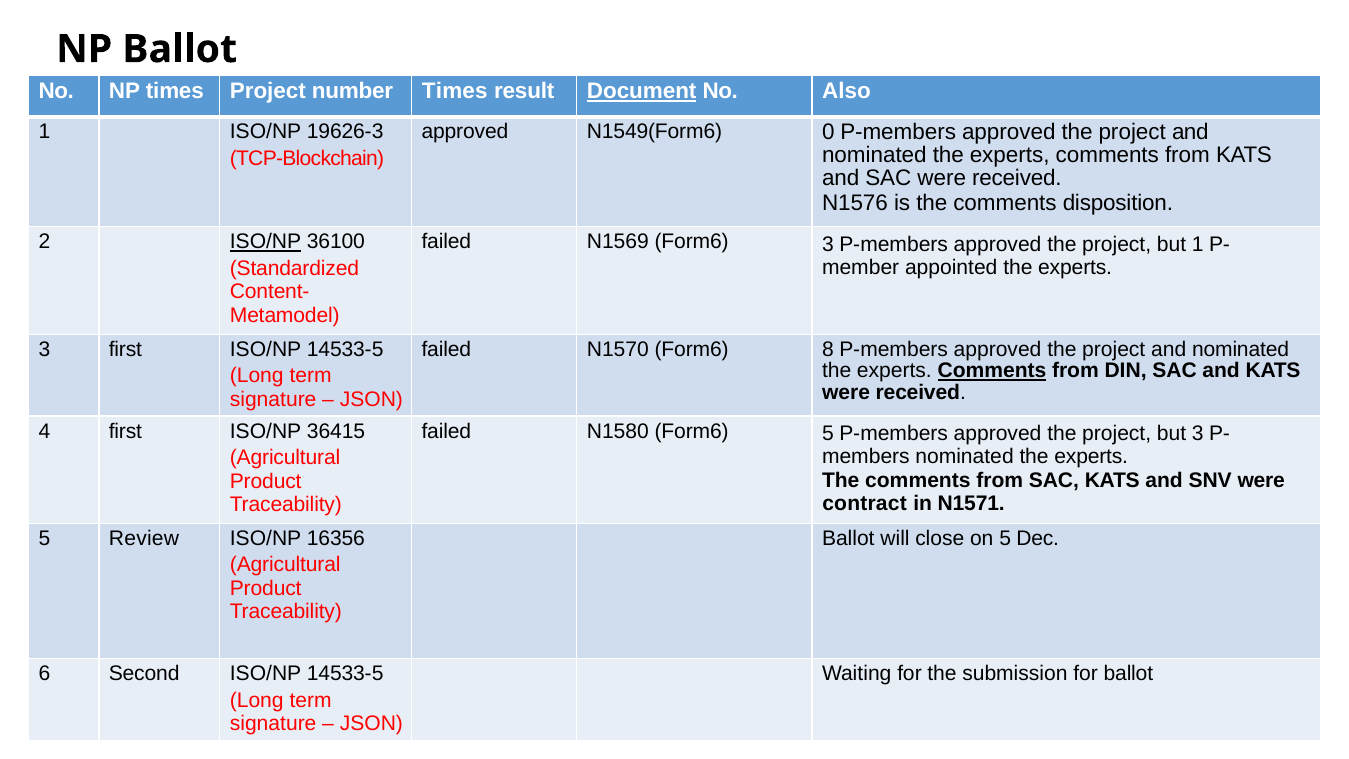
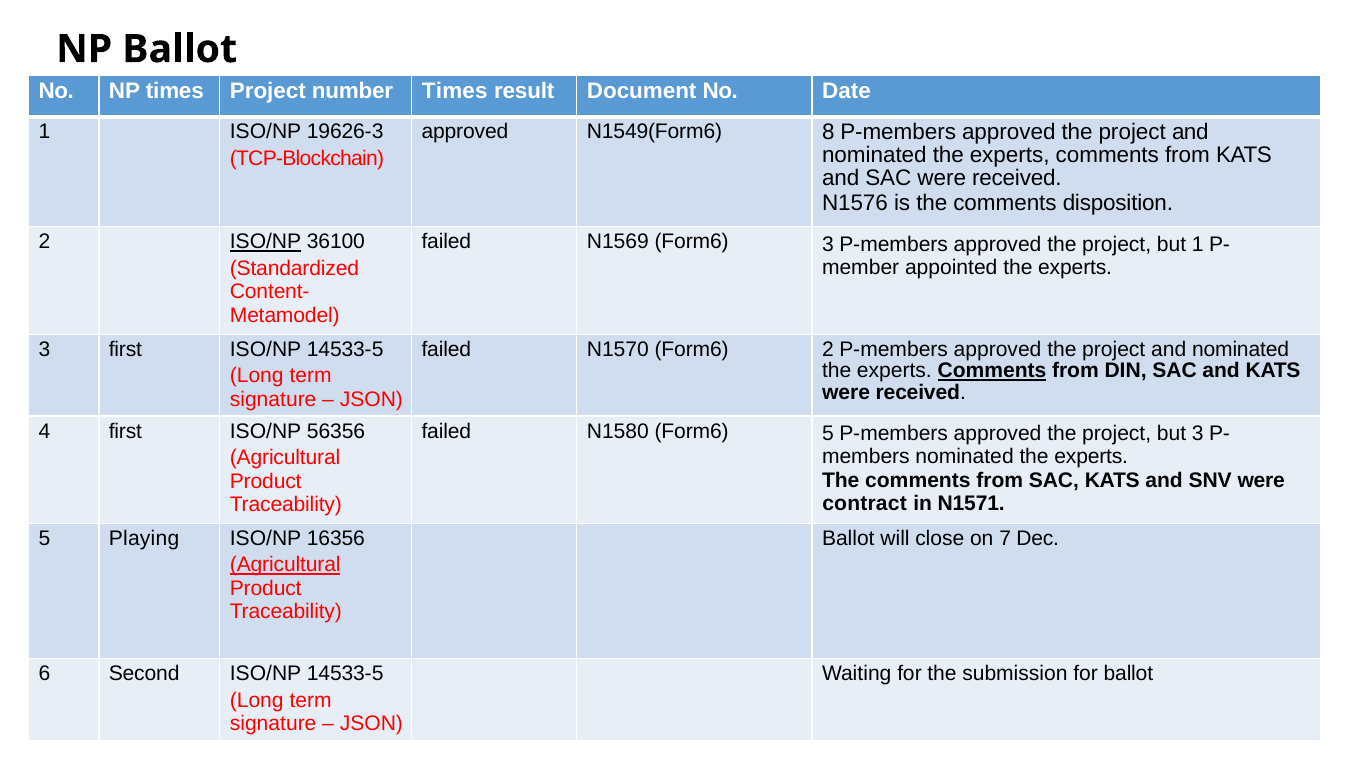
Document underline: present -> none
Also: Also -> Date
0: 0 -> 8
Form6 8: 8 -> 2
36415: 36415 -> 56356
Review: Review -> Playing
on 5: 5 -> 7
Agricultural at (285, 565) underline: none -> present
